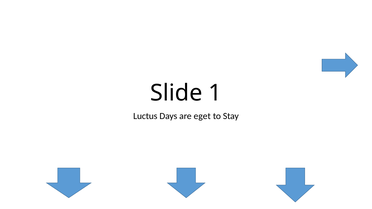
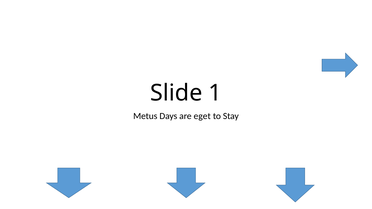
Luctus: Luctus -> Metus
